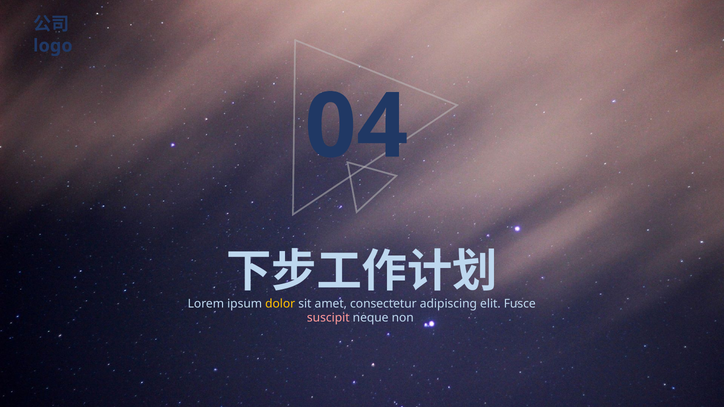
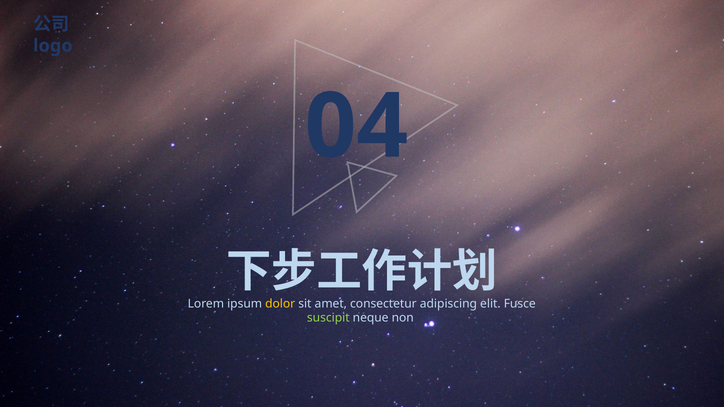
suscipit colour: pink -> light green
